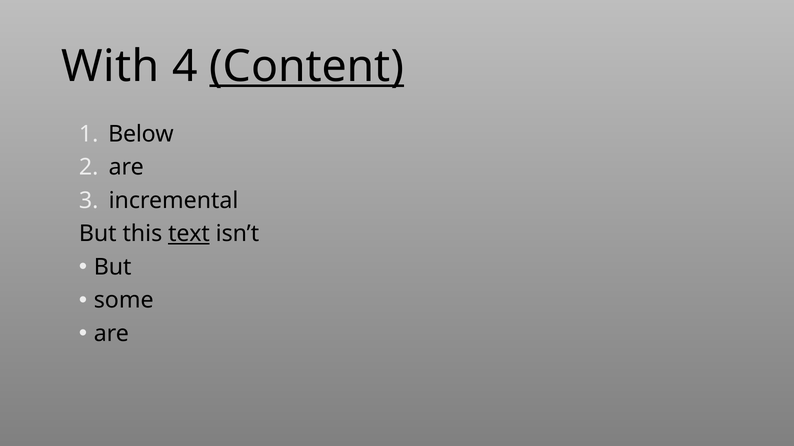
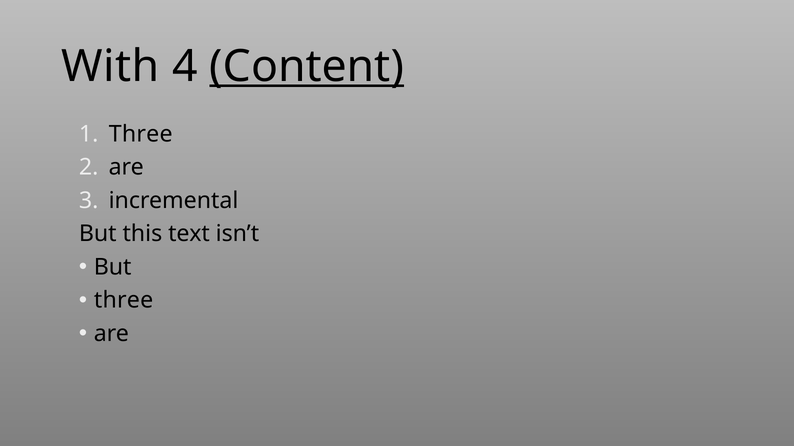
Below at (141, 134): Below -> Three
text underline: present -> none
some at (124, 301): some -> three
